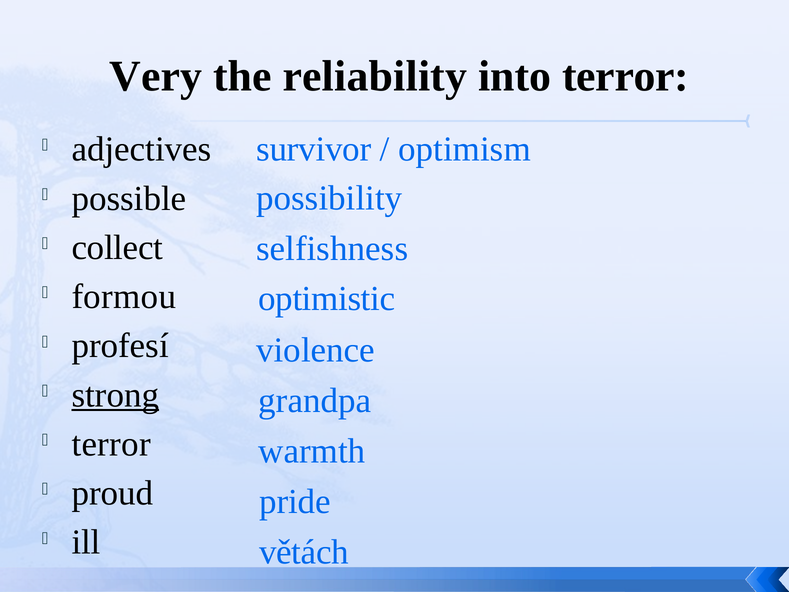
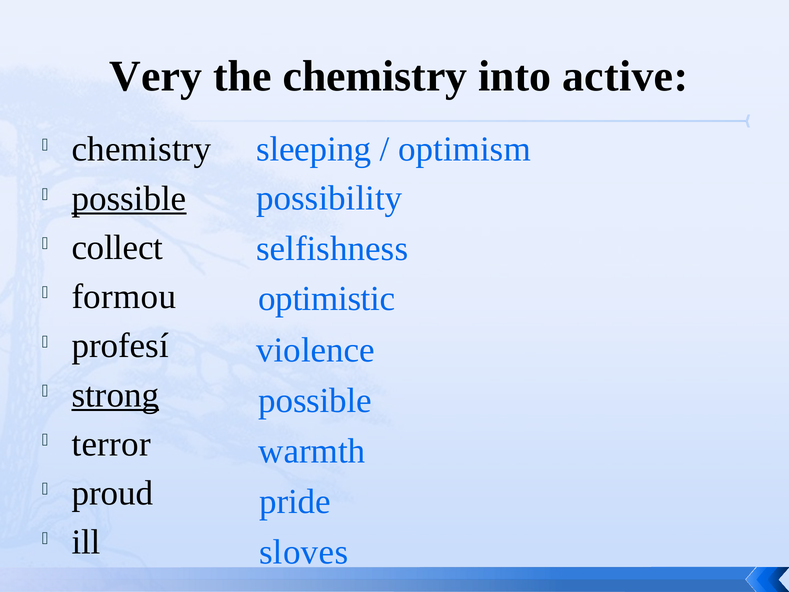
the reliability: reliability -> chemistry
into terror: terror -> active
survivor: survivor -> sleeping
adjectives at (142, 149): adjectives -> chemistry
possible at (129, 198) underline: none -> present
grandpa at (315, 401): grandpa -> possible
větách: větách -> sloves
